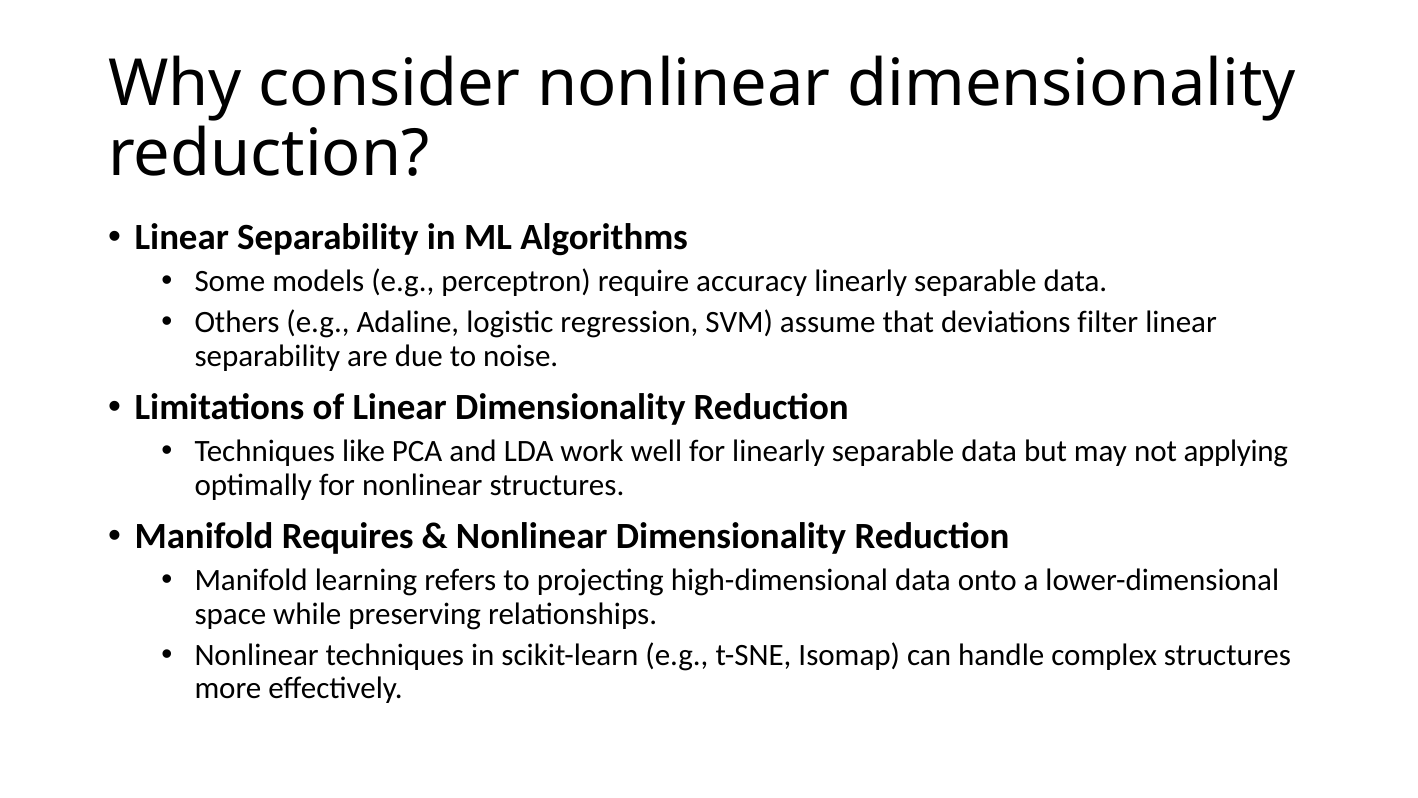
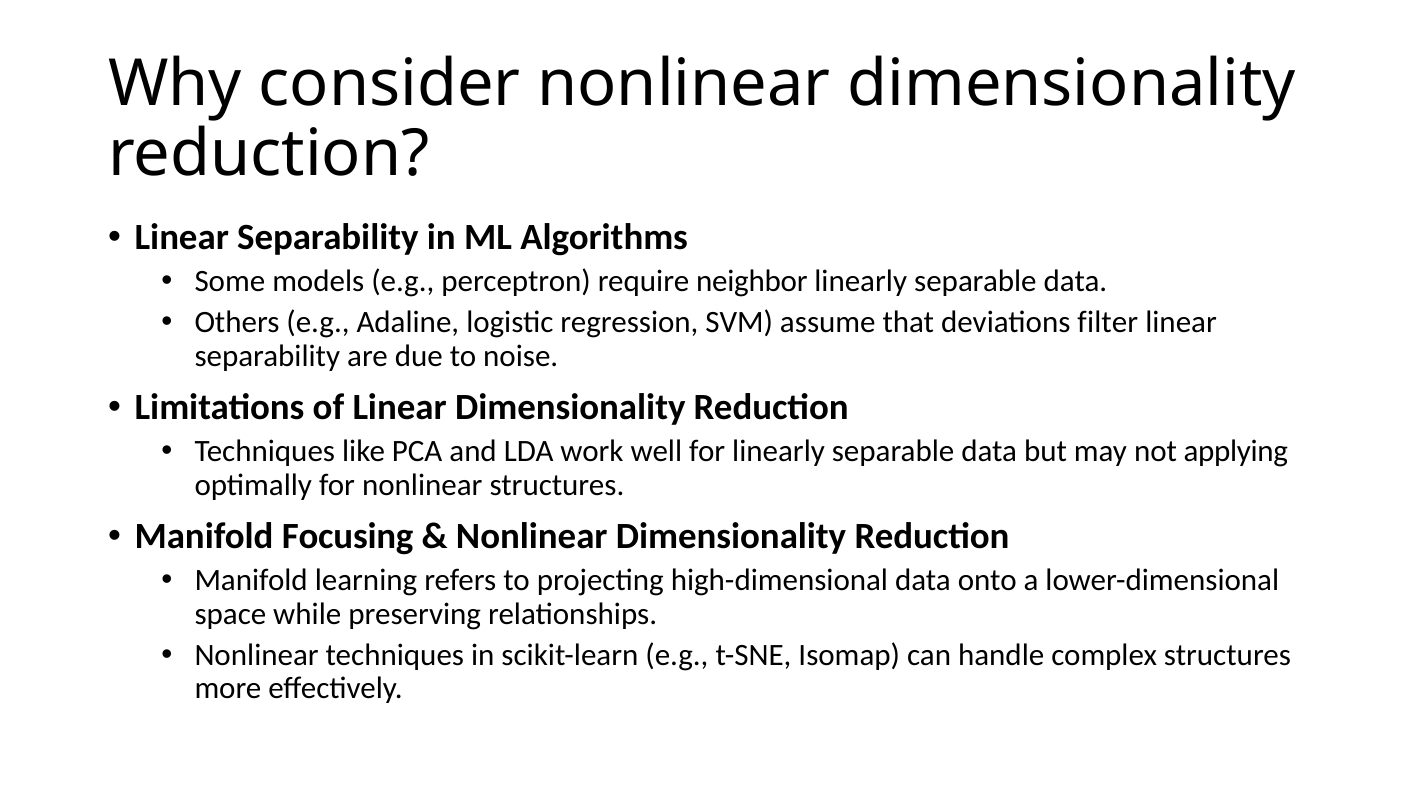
accuracy: accuracy -> neighbor
Requires: Requires -> Focusing
